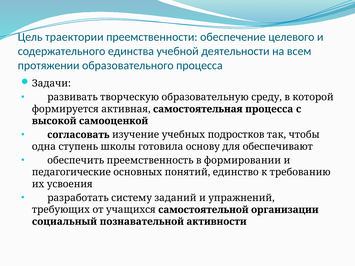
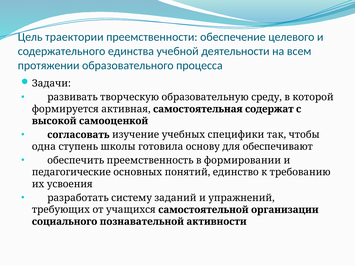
самостоятельная процесса: процесса -> содержат
подростков: подростков -> специфики
социальный: социальный -> социального
